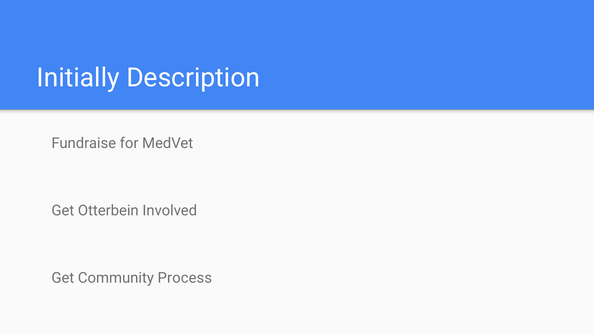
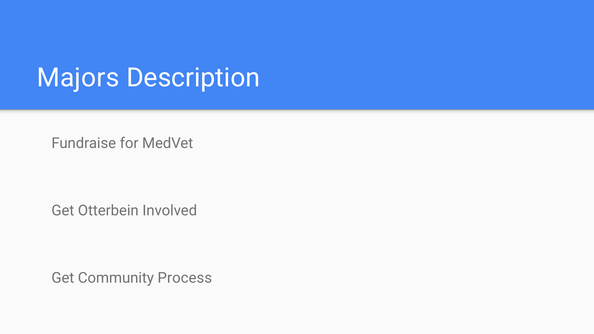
Initially: Initially -> Majors
